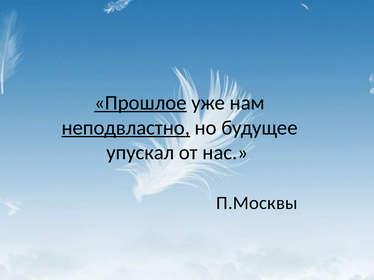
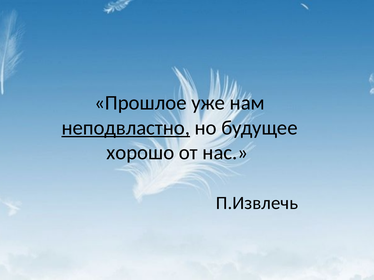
Прошлое underline: present -> none
упускал: упускал -> хорошо
П.Москвы: П.Москвы -> П.Извлечь
